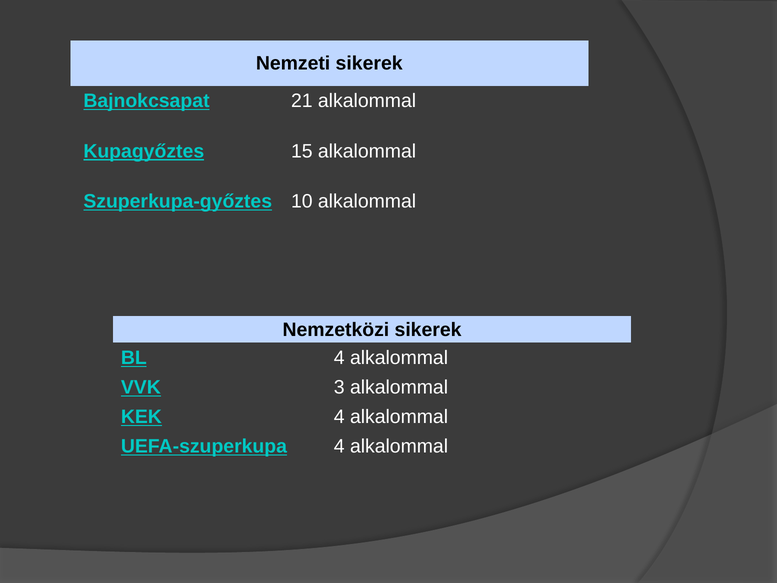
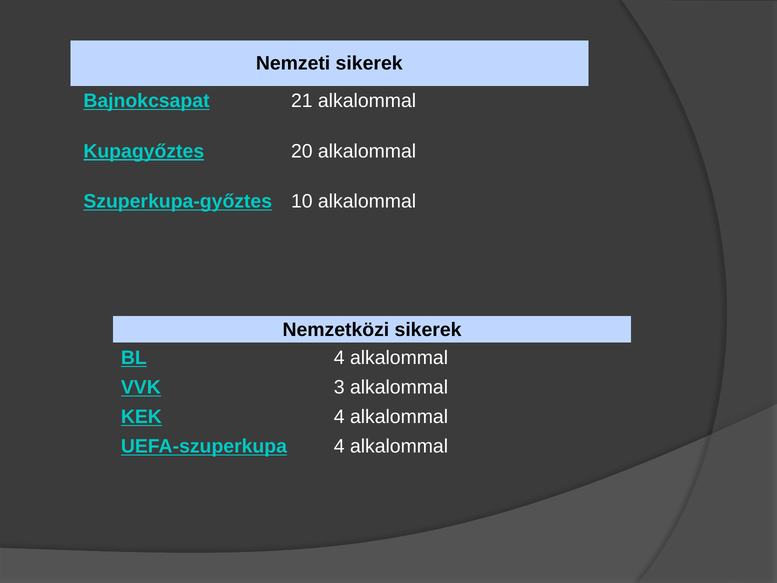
15: 15 -> 20
